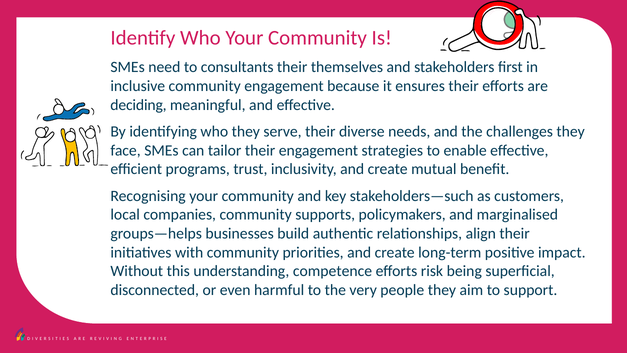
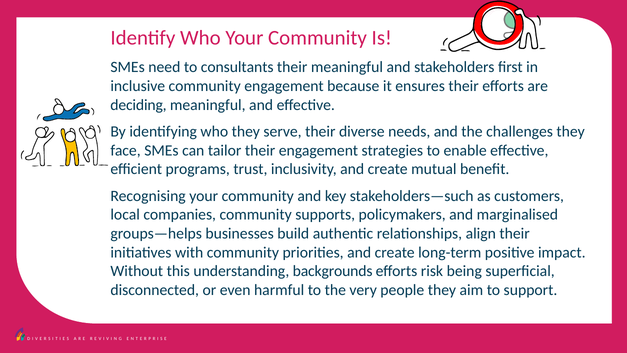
their themselves: themselves -> meaningful
competence: competence -> backgrounds
